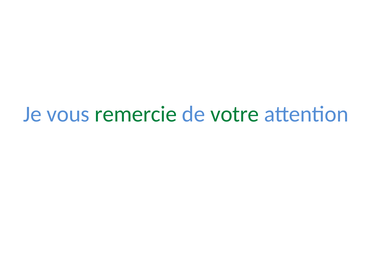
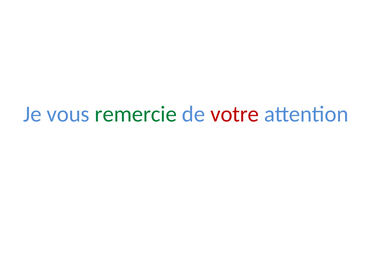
votre colour: green -> red
